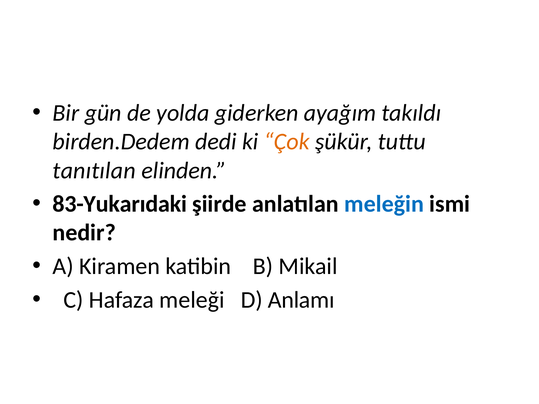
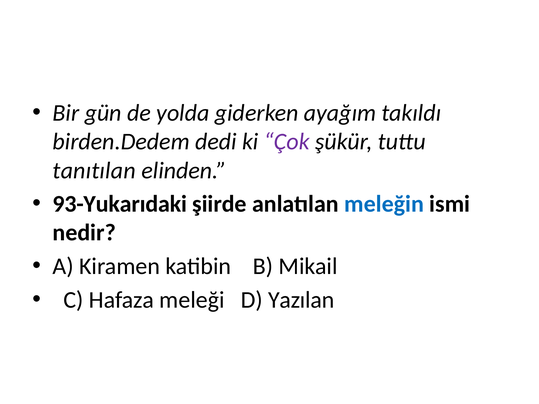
Çok colour: orange -> purple
83-Yukarıdaki: 83-Yukarıdaki -> 93-Yukarıdaki
Anlamı: Anlamı -> Yazılan
